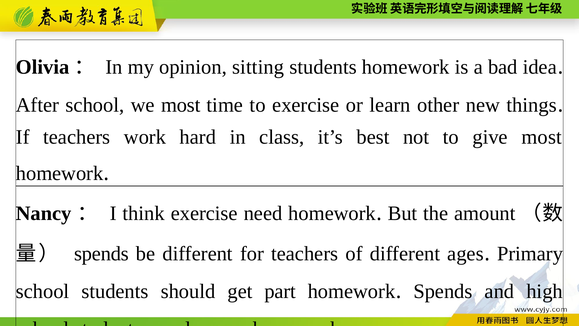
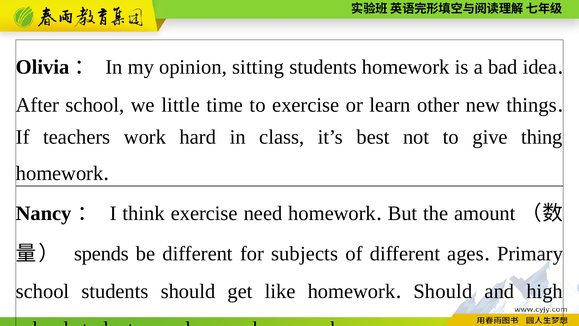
we most: most -> little
give most: most -> thing
for teachers: teachers -> subjects
part: part -> like
Spends at (443, 291): Spends -> Should
